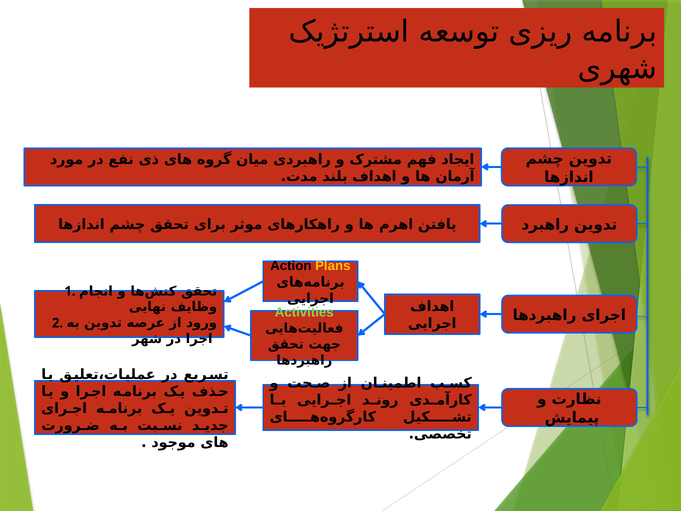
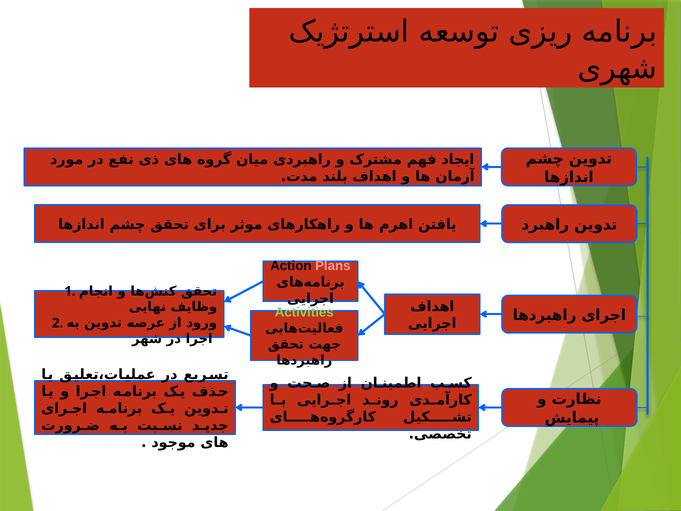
Plans colour: yellow -> pink
